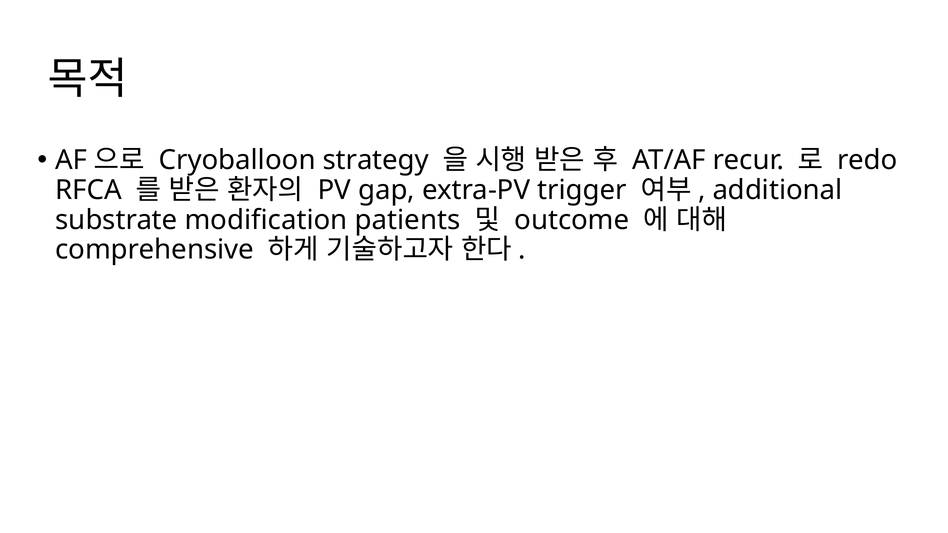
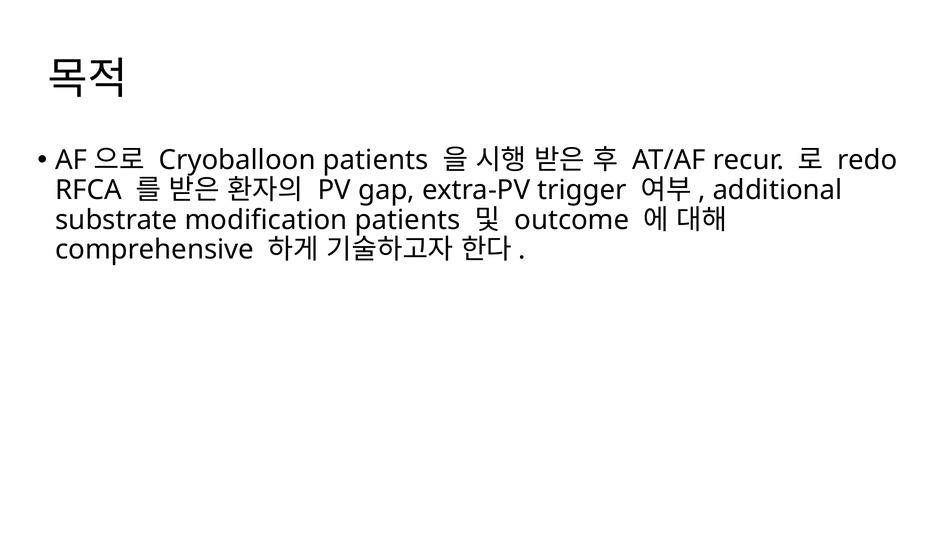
Cryoballoon strategy: strategy -> patients
